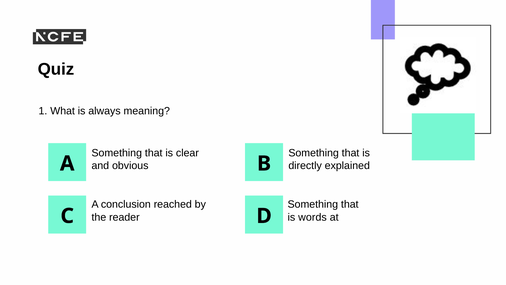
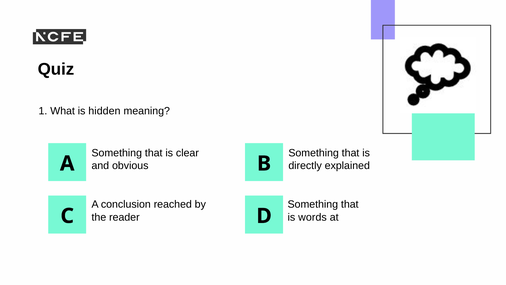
always: always -> hidden
